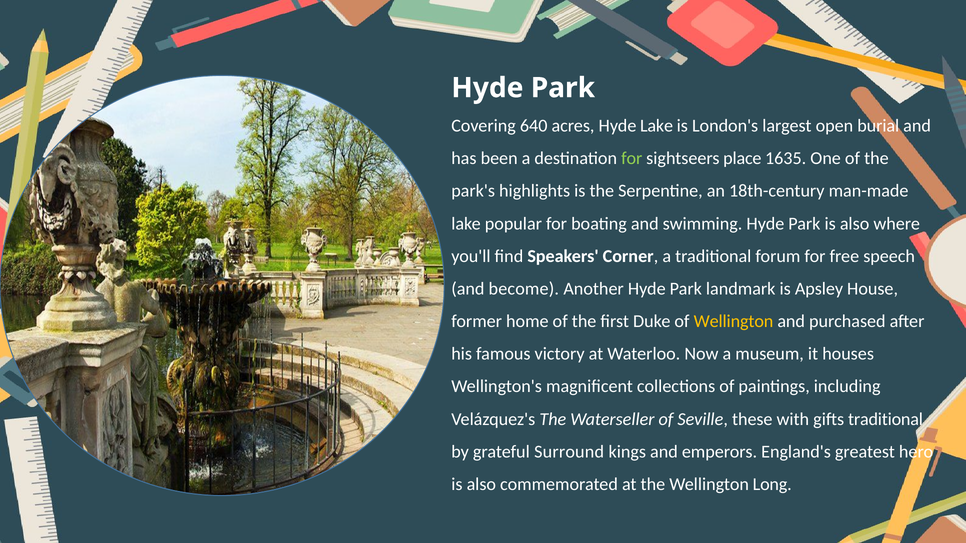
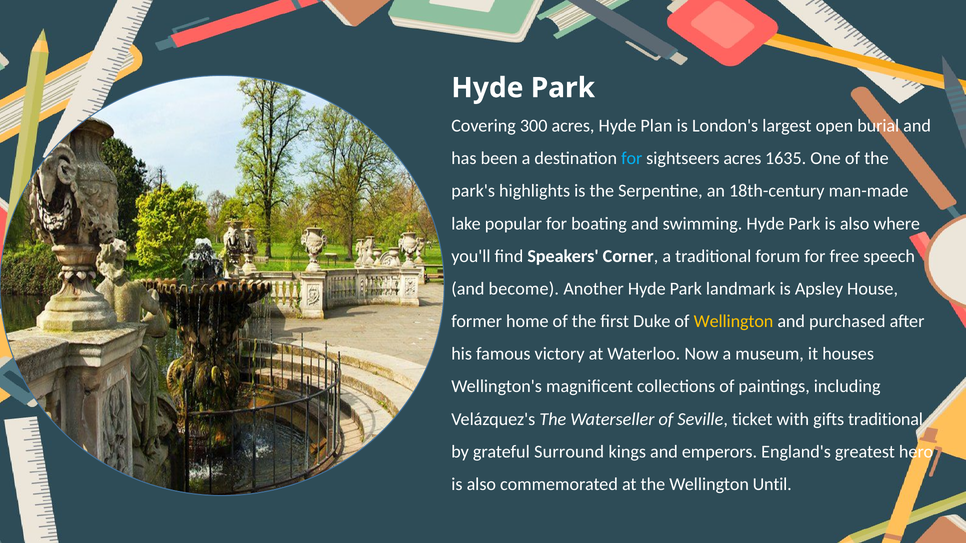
640: 640 -> 300
Hyde Lake: Lake -> Plan
for at (632, 159) colour: light green -> light blue
sightseers place: place -> acres
these: these -> ticket
Long: Long -> Until
